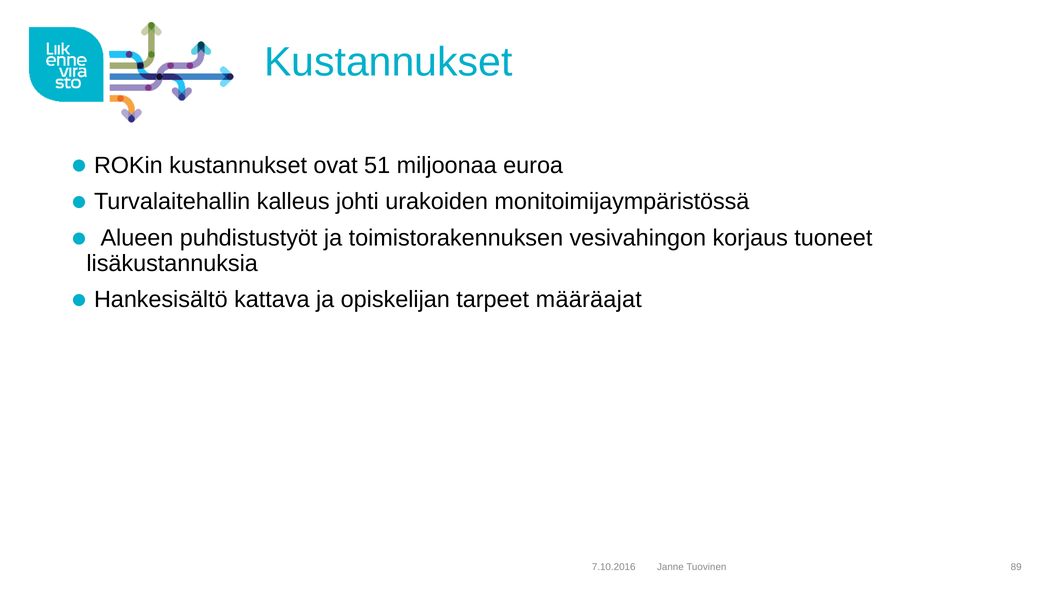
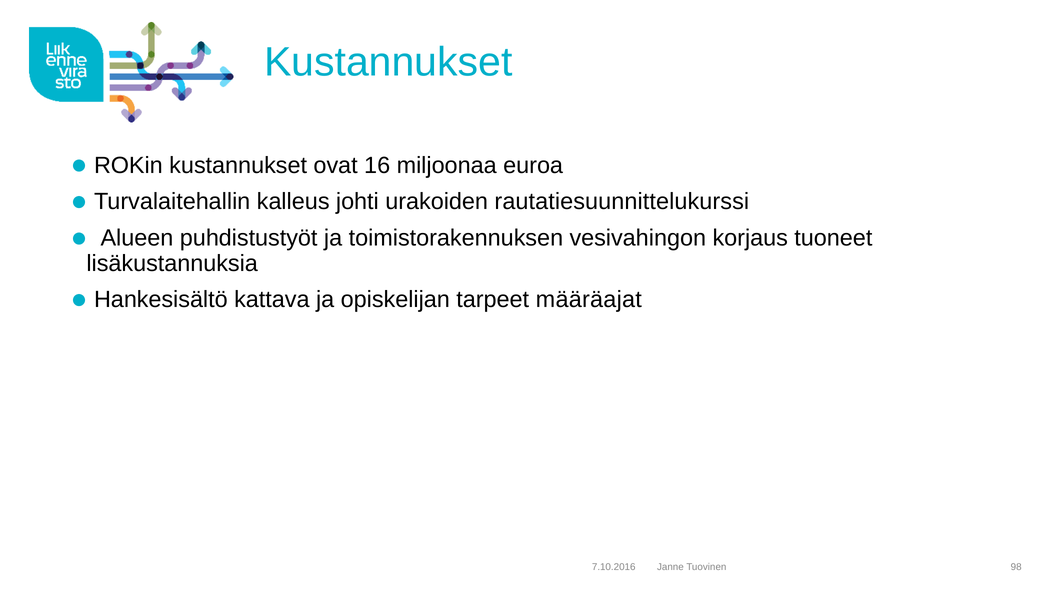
51: 51 -> 16
monitoimijaympäristössä: monitoimijaympäristössä -> rautatiesuunnittelukurssi
89: 89 -> 98
